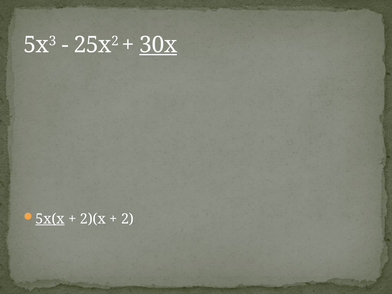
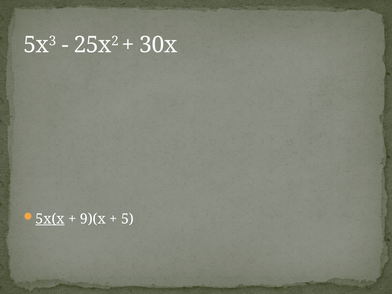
30x underline: present -> none
2)(x: 2)(x -> 9)(x
2: 2 -> 5
